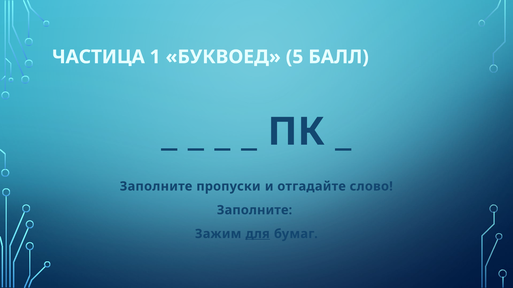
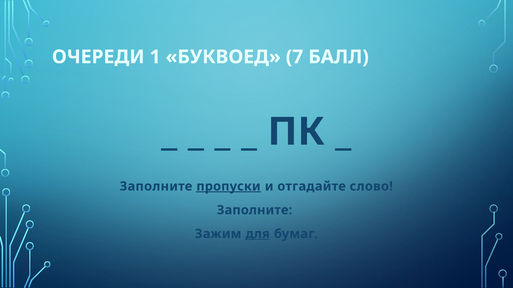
ЧАСТИЦА: ЧАСТИЦА -> ОЧЕРЕДИ
5: 5 -> 7
пропуски underline: none -> present
